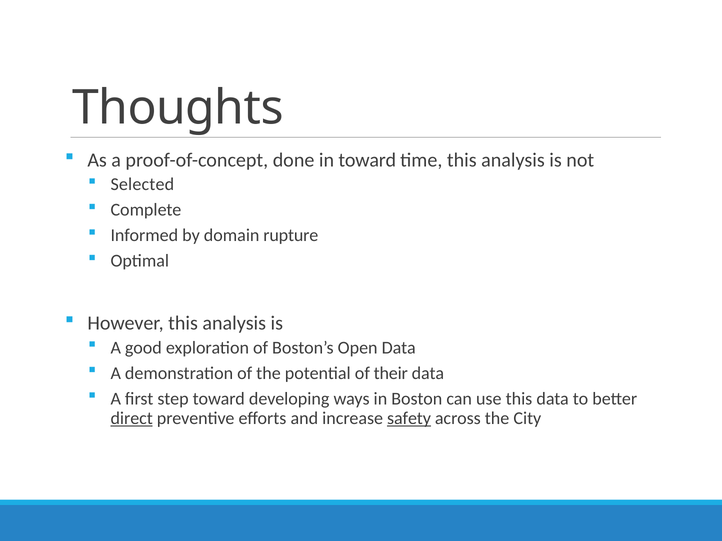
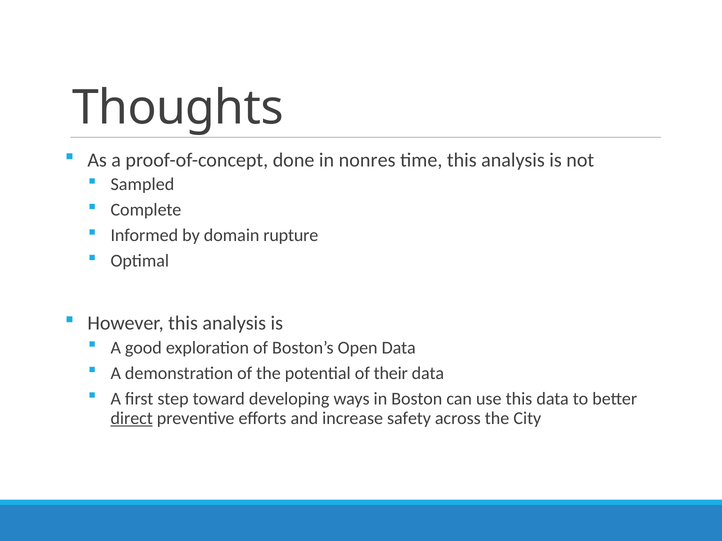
in toward: toward -> nonres
Selected: Selected -> Sampled
safety underline: present -> none
